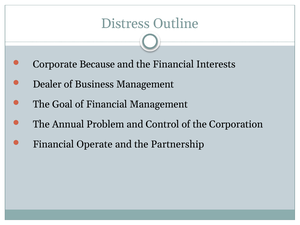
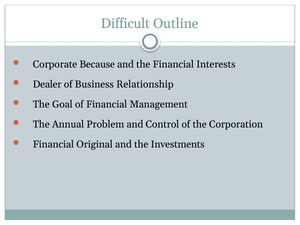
Distress: Distress -> Difficult
Business Management: Management -> Relationship
Operate: Operate -> Original
Partnership: Partnership -> Investments
